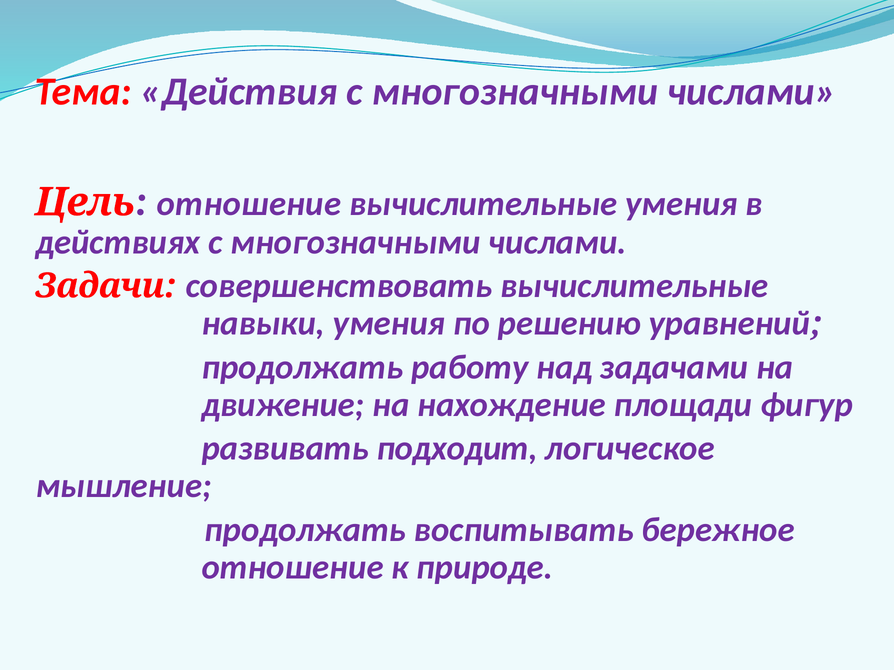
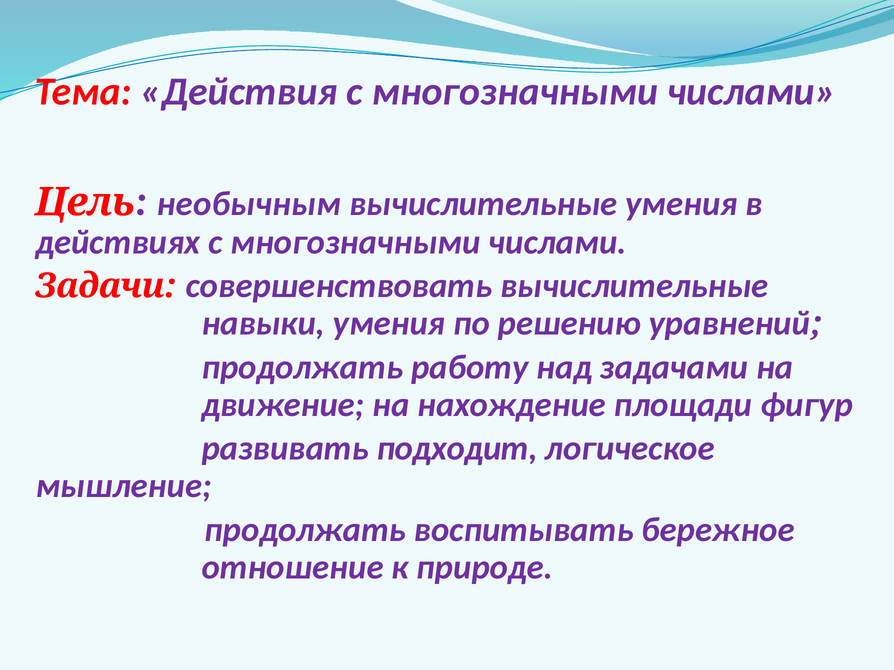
отношение at (249, 204): отношение -> необычным
